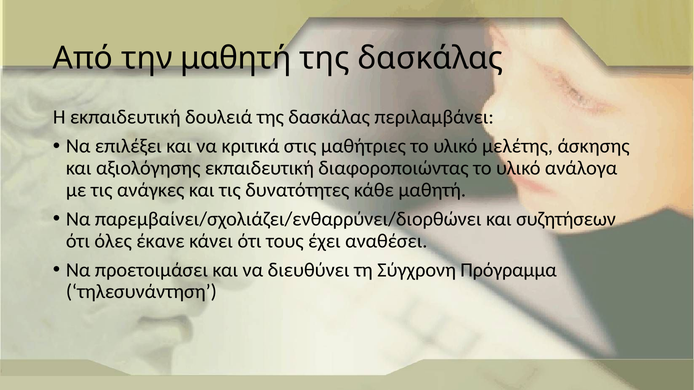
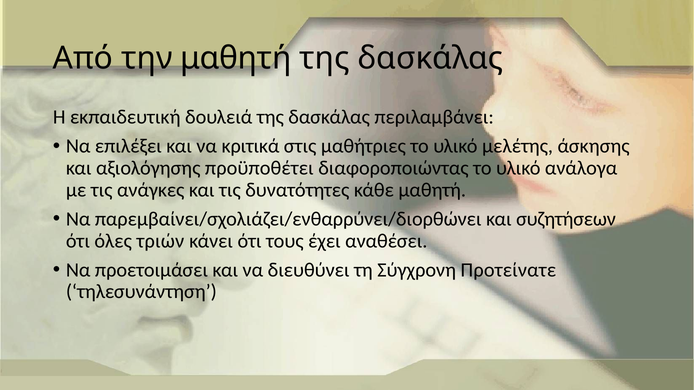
αξιολόγησης εκπαιδευτική: εκπαιδευτική -> προϋποθέτει
έκανε: έκανε -> τριών
Πρόγραμμα: Πρόγραμμα -> Προτείνατε
